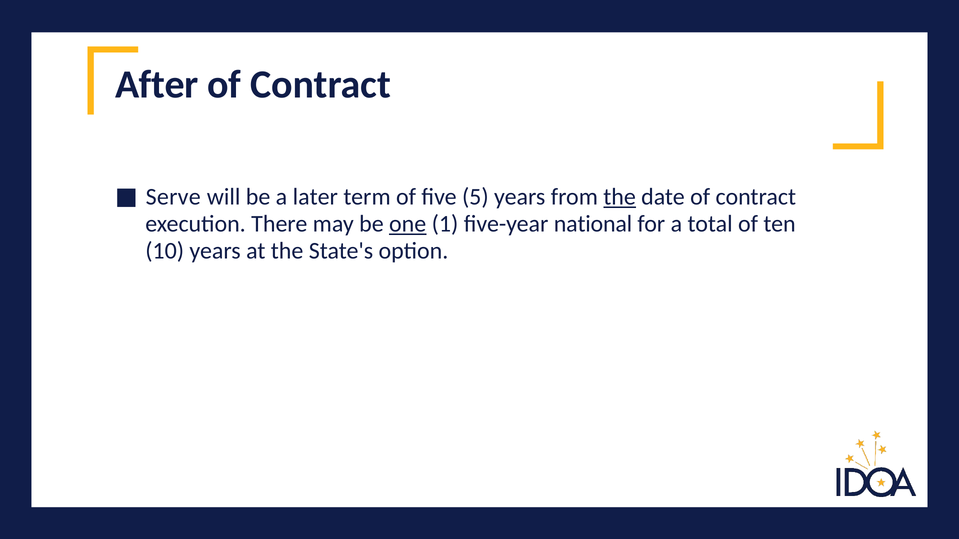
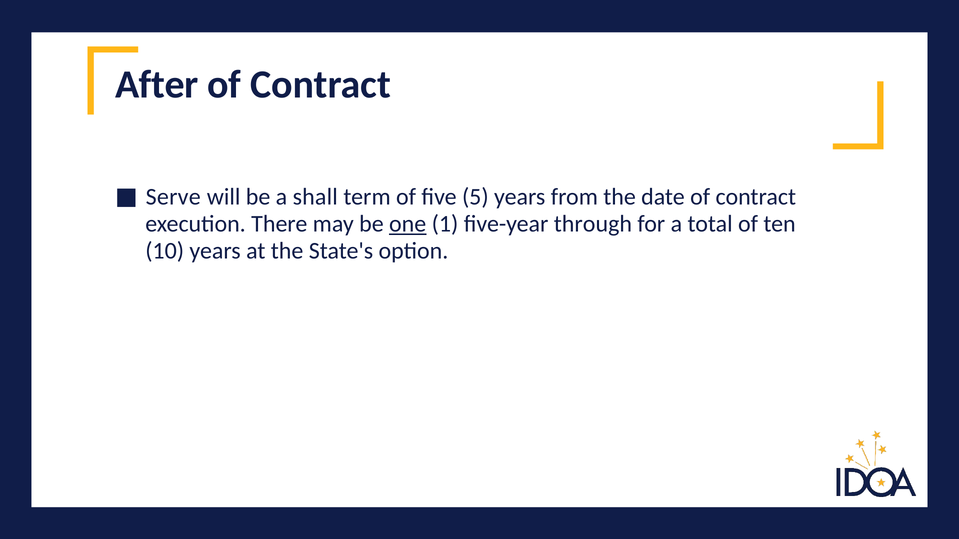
later: later -> shall
the at (620, 197) underline: present -> none
national: national -> through
